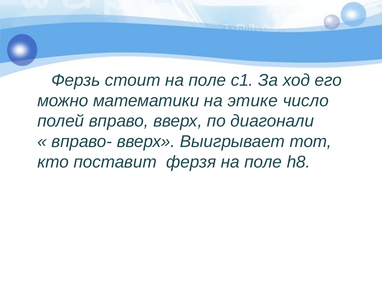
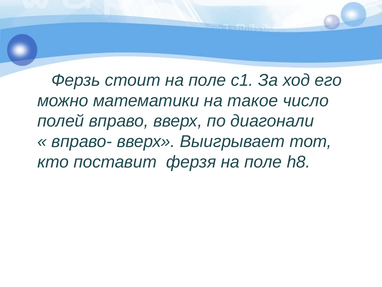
этике: этике -> такое
